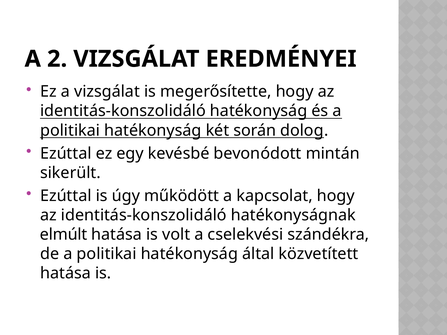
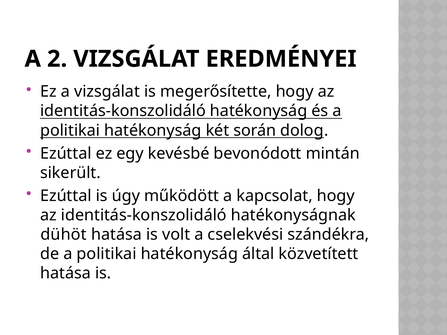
elmúlt: elmúlt -> dühöt
